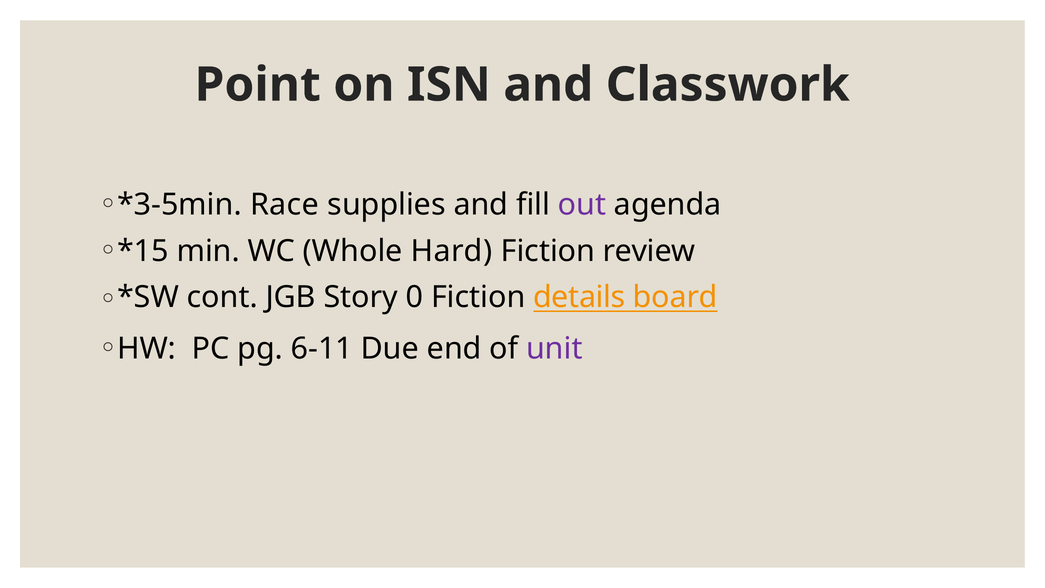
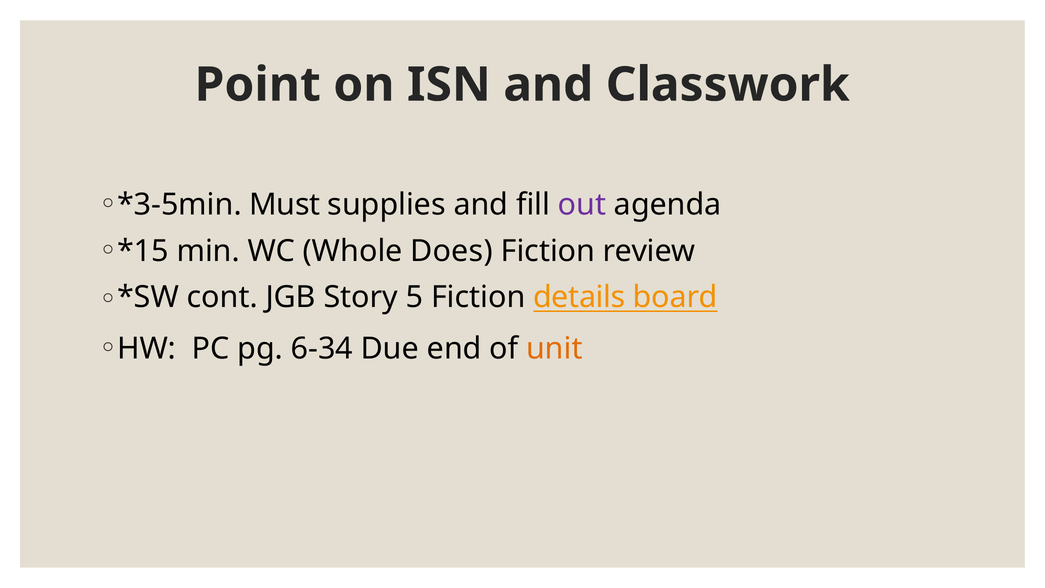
Race: Race -> Must
Hard: Hard -> Does
0: 0 -> 5
6-11: 6-11 -> 6-34
unit colour: purple -> orange
